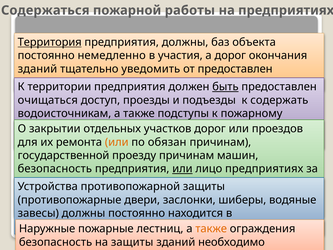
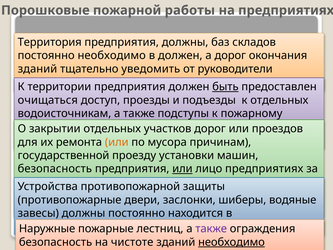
Содержаться: Содержаться -> Порошковые
Территория underline: present -> none
баз объекта: объекта -> складов
постоянно немедленно: немедленно -> необходимо
в участия: участия -> должен
от предоставлен: предоставлен -> руководители
к содержать: содержать -> отдельных
по обязан: обязан -> мусора
проезду причинам: причинам -> установки
также at (211, 229) colour: orange -> purple
на защиты: защиты -> чистоте
необходимо at (231, 242) underline: none -> present
